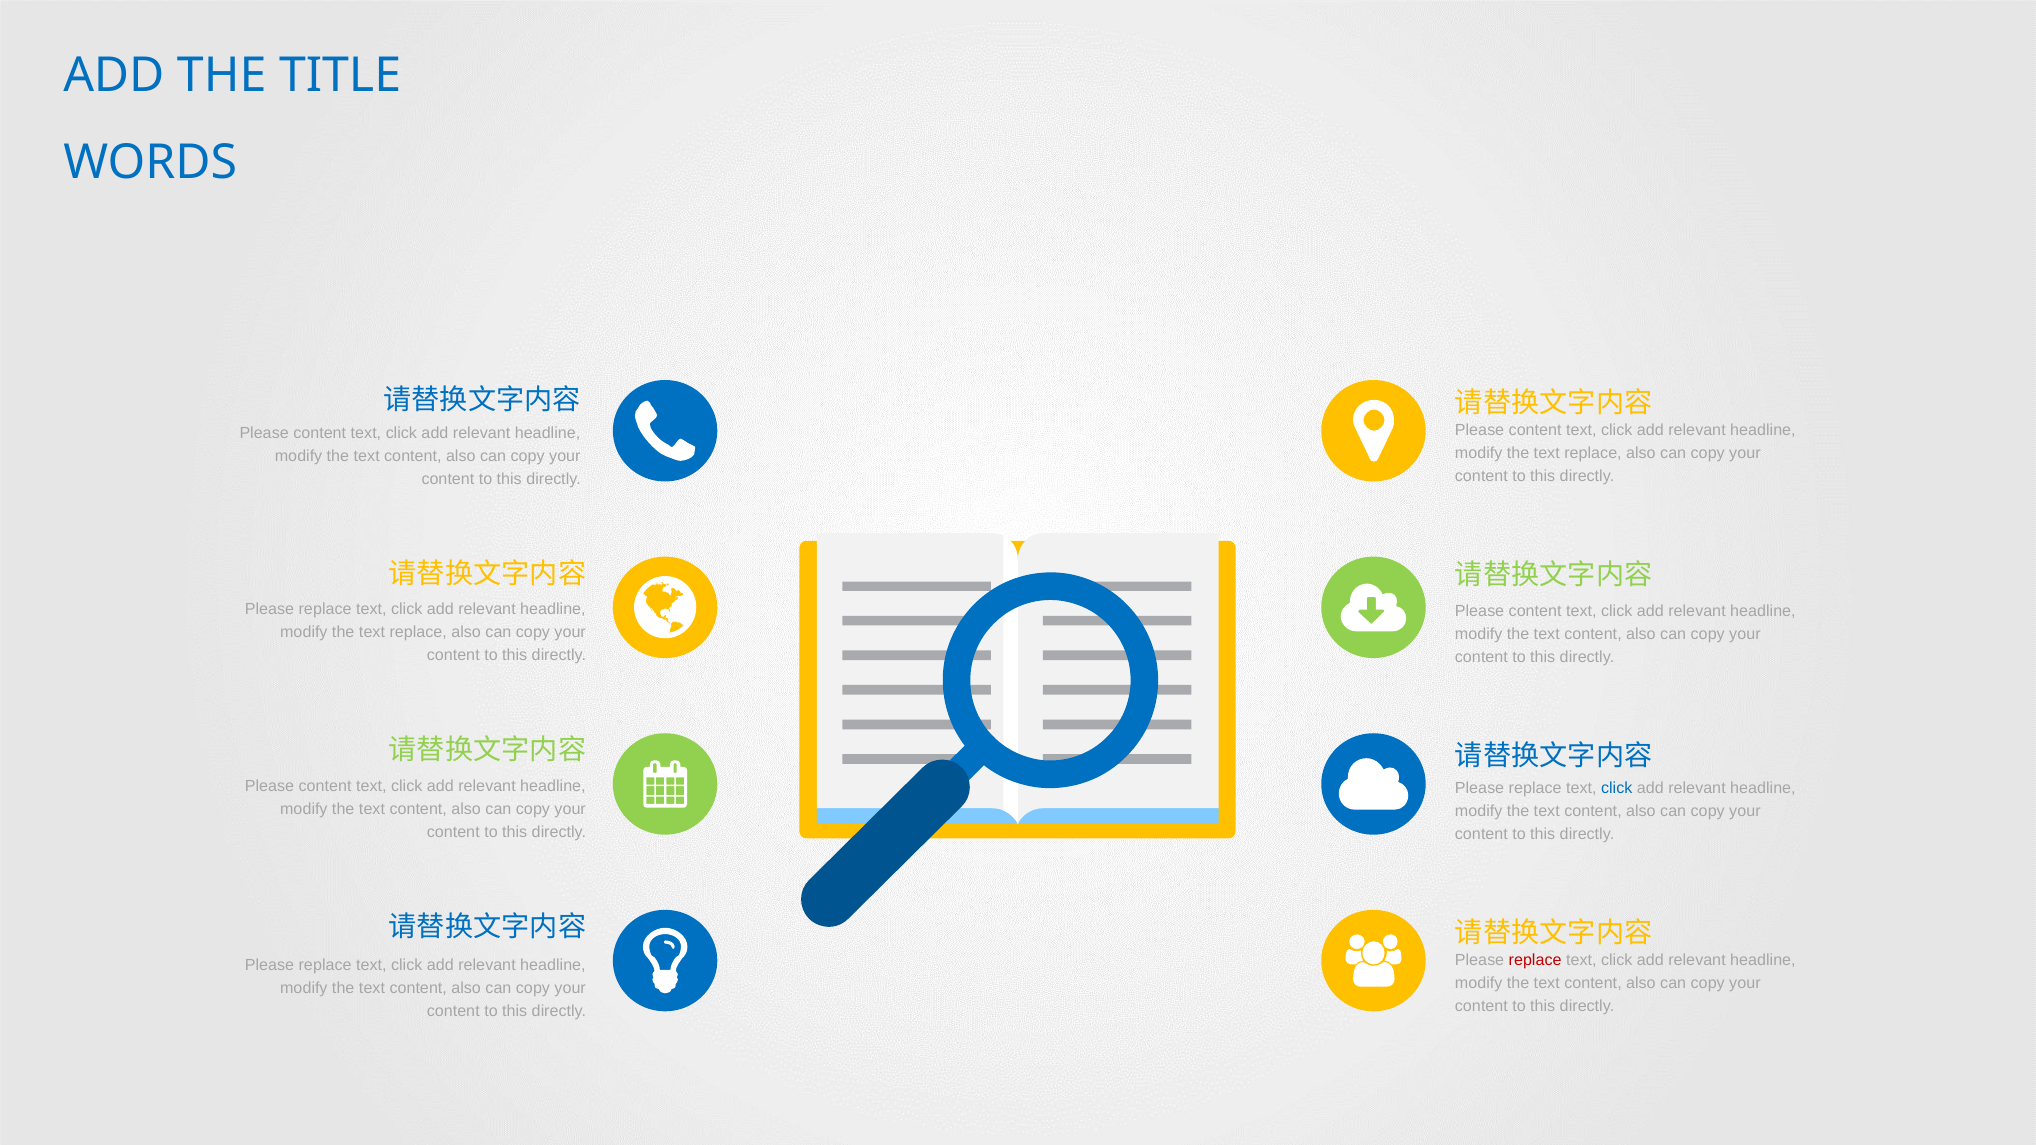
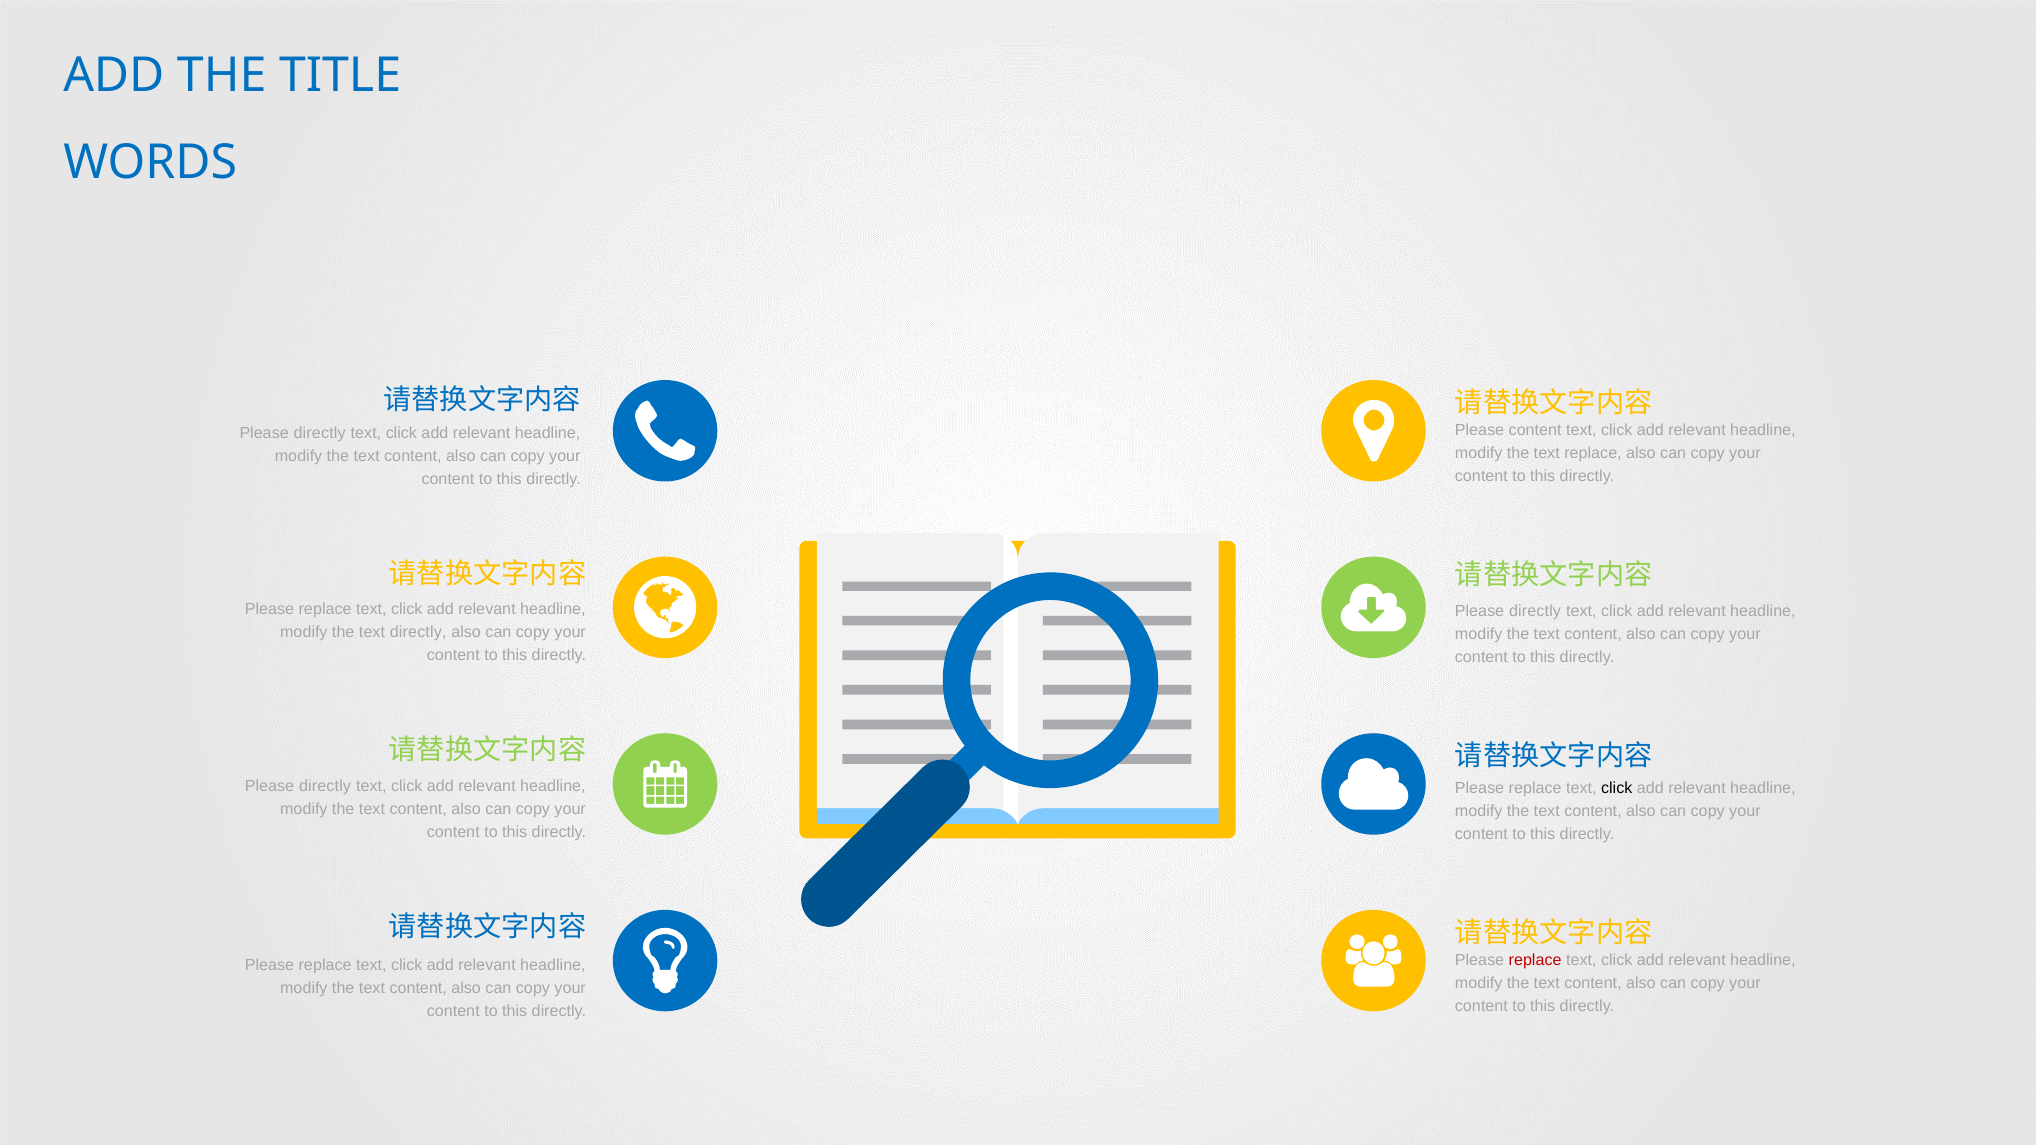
content at (320, 433): content -> directly
content at (1535, 611): content -> directly
replace at (418, 632): replace -> directly
content at (325, 787): content -> directly
click at (1617, 788) colour: blue -> black
